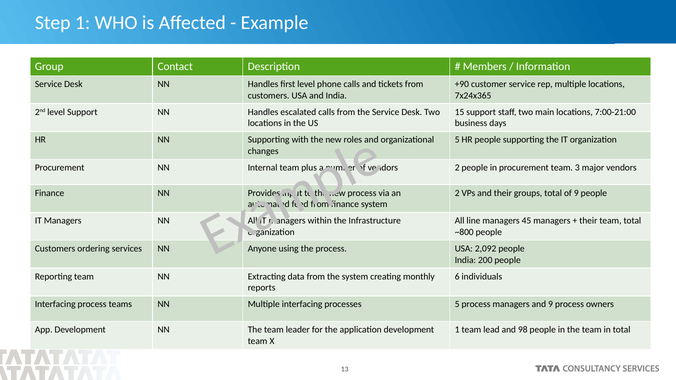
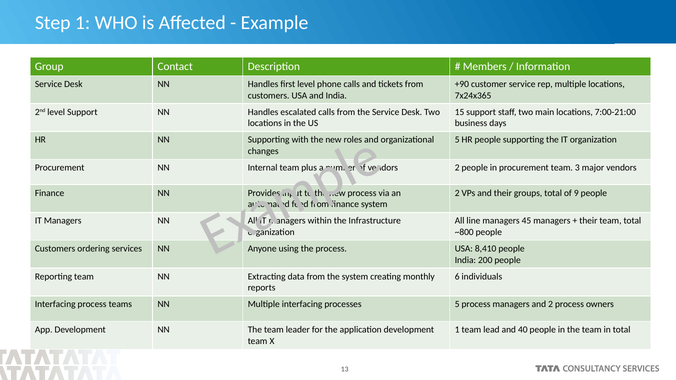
2,092: 2,092 -> 8,410
and 9: 9 -> 2
98: 98 -> 40
